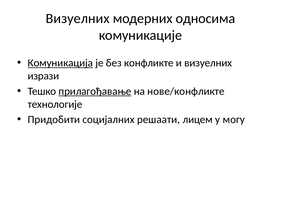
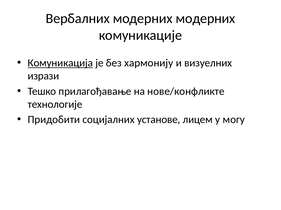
Визуелних at (78, 19): Визуелних -> Вербалних
модерних односима: односима -> модерних
конфликте: конфликте -> хармонију
прилагођавање underline: present -> none
решаати: решаати -> установе
